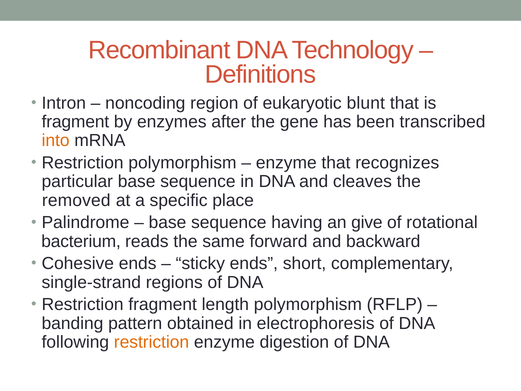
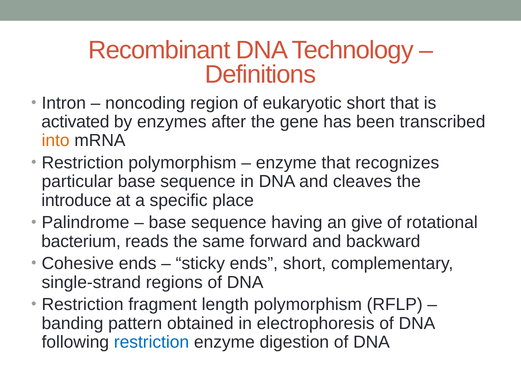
eukaryotic blunt: blunt -> short
fragment at (75, 122): fragment -> activated
removed: removed -> introduce
restriction at (152, 342) colour: orange -> blue
